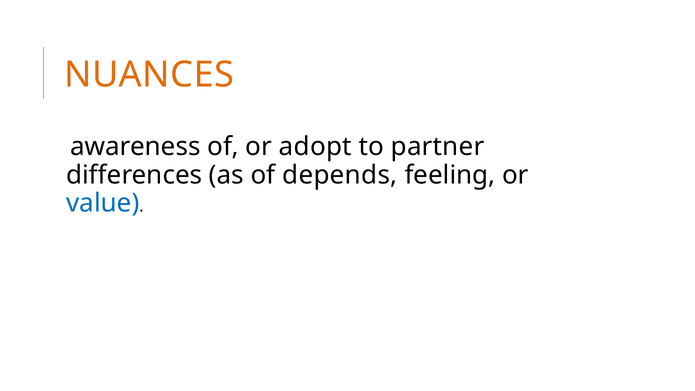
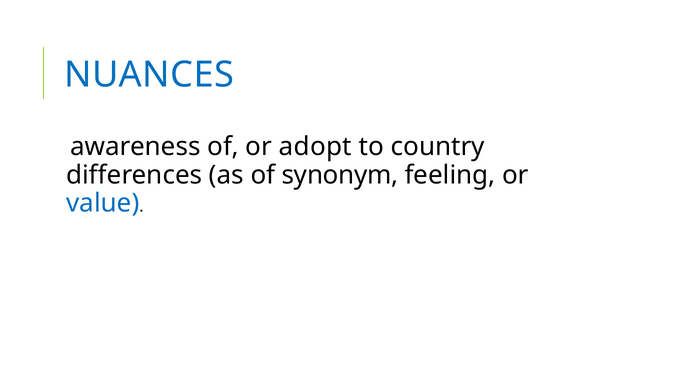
NUANCES colour: orange -> blue
partner: partner -> country
depends: depends -> synonym
